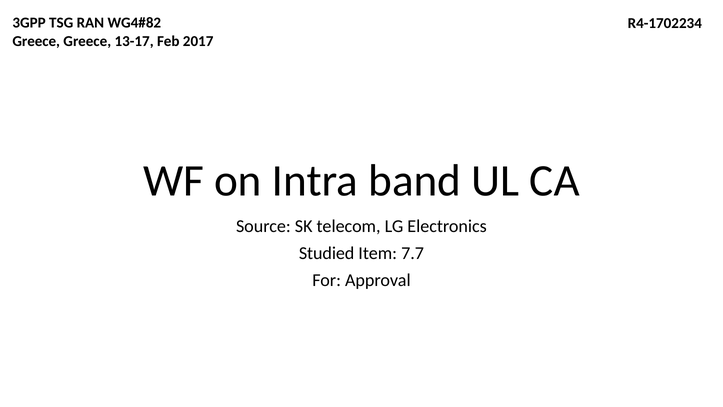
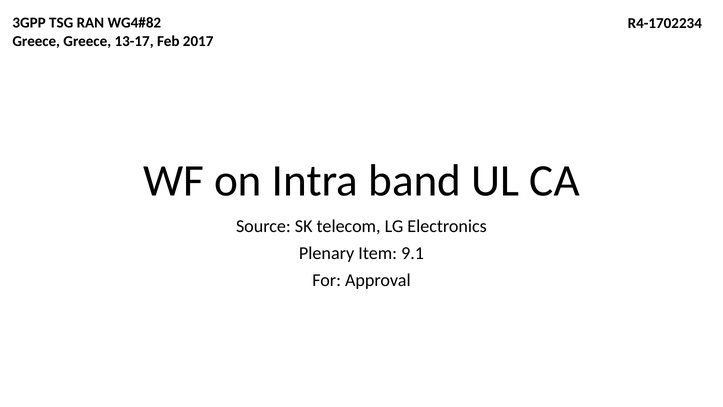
Studied: Studied -> Plenary
7.7: 7.7 -> 9.1
